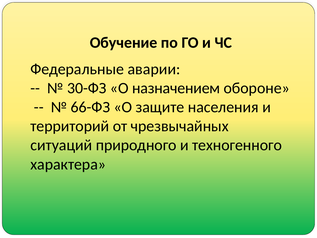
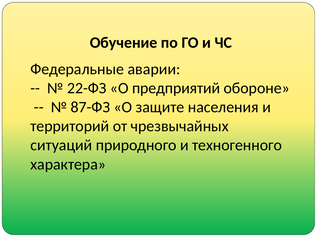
30-ФЗ: 30-ФЗ -> 22-ФЗ
назначением: назначением -> предприятий
66-ФЗ: 66-ФЗ -> 87-ФЗ
